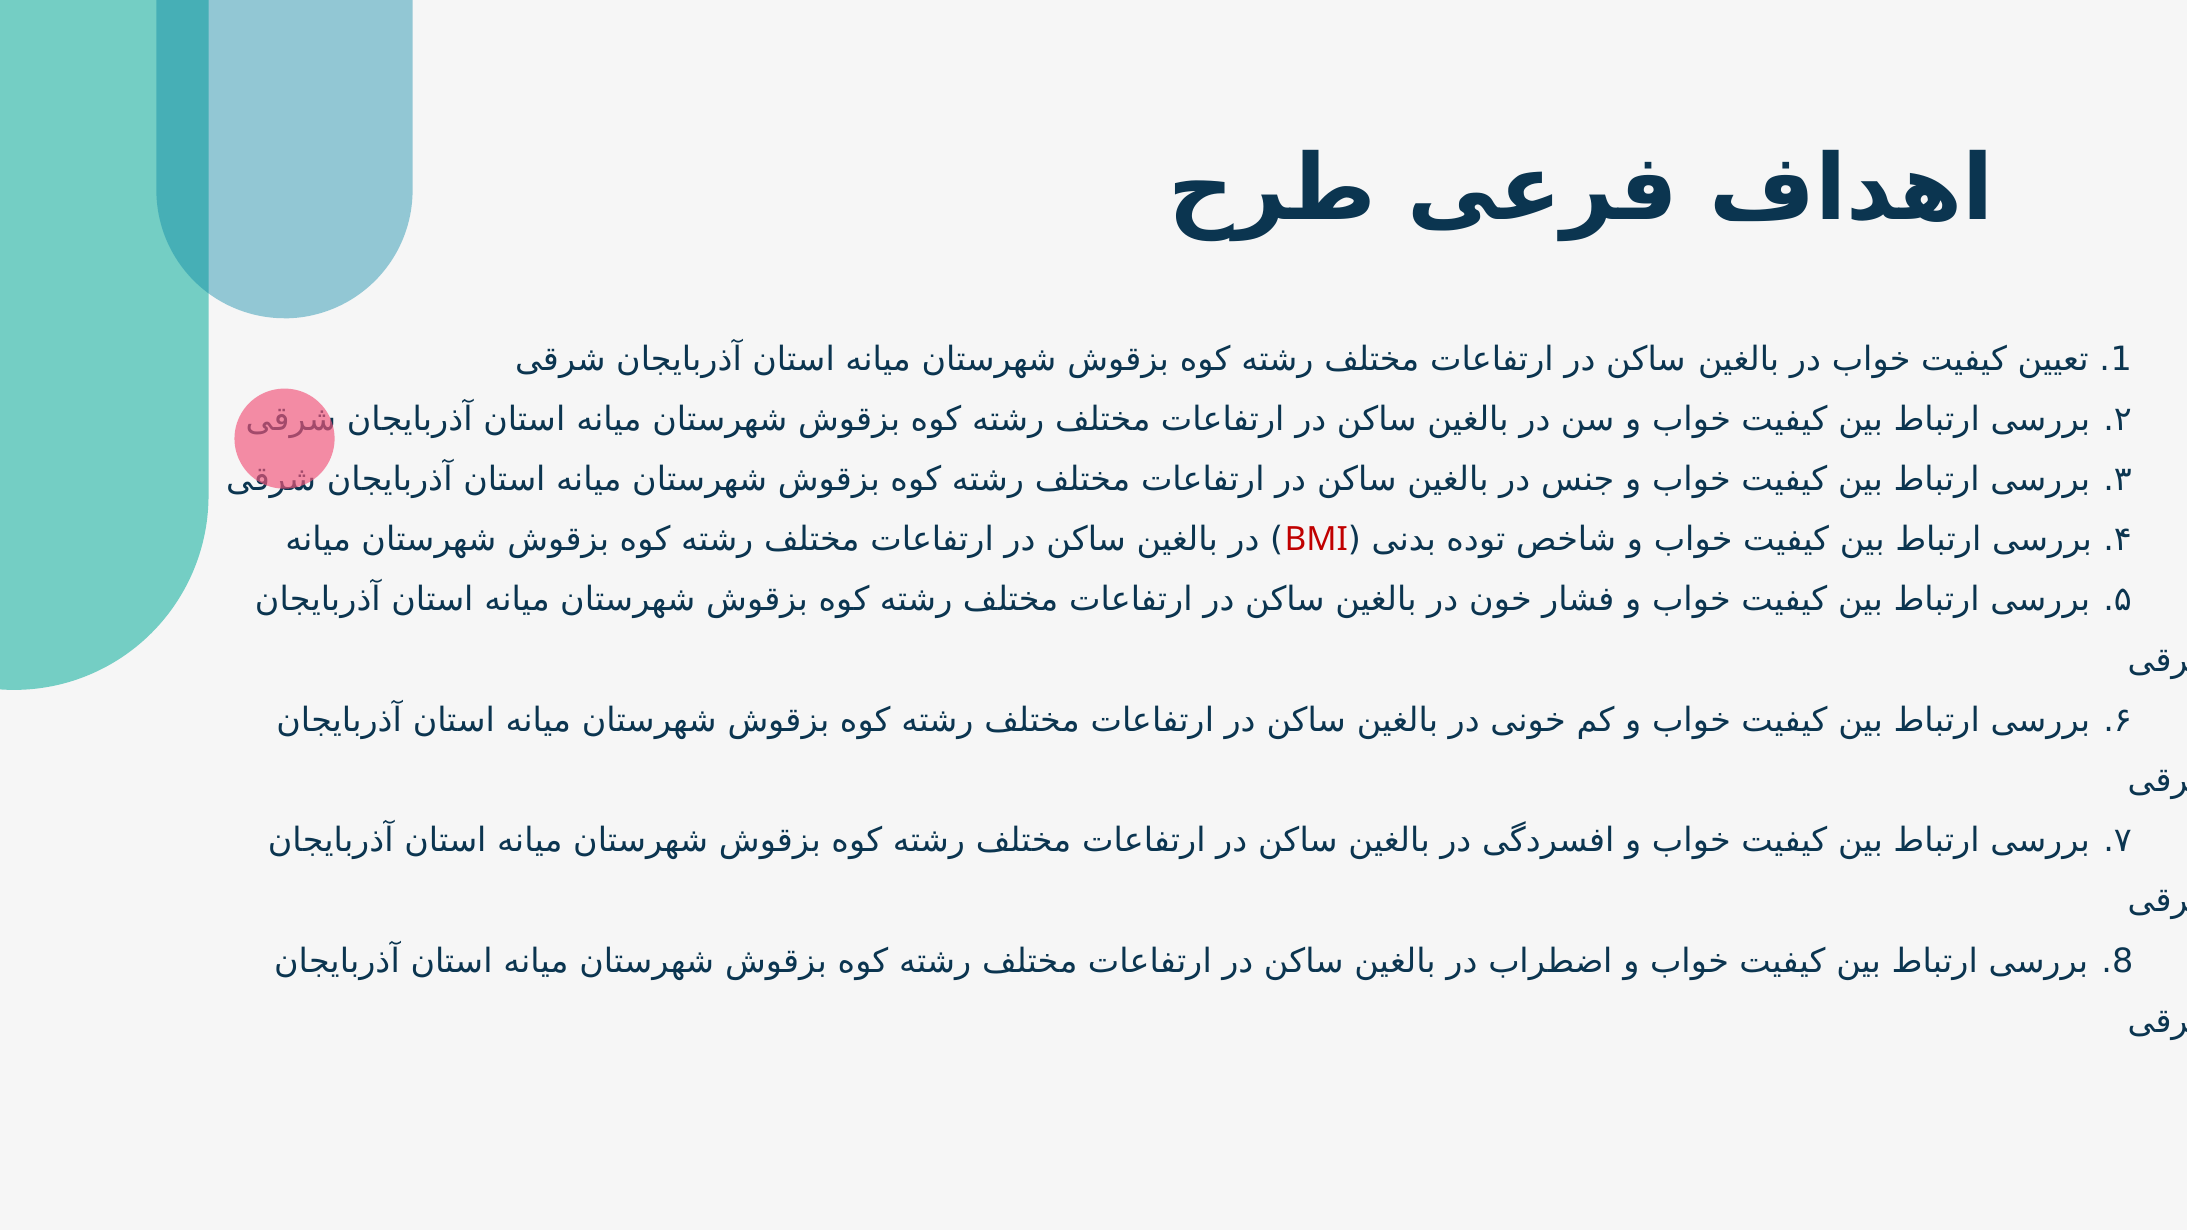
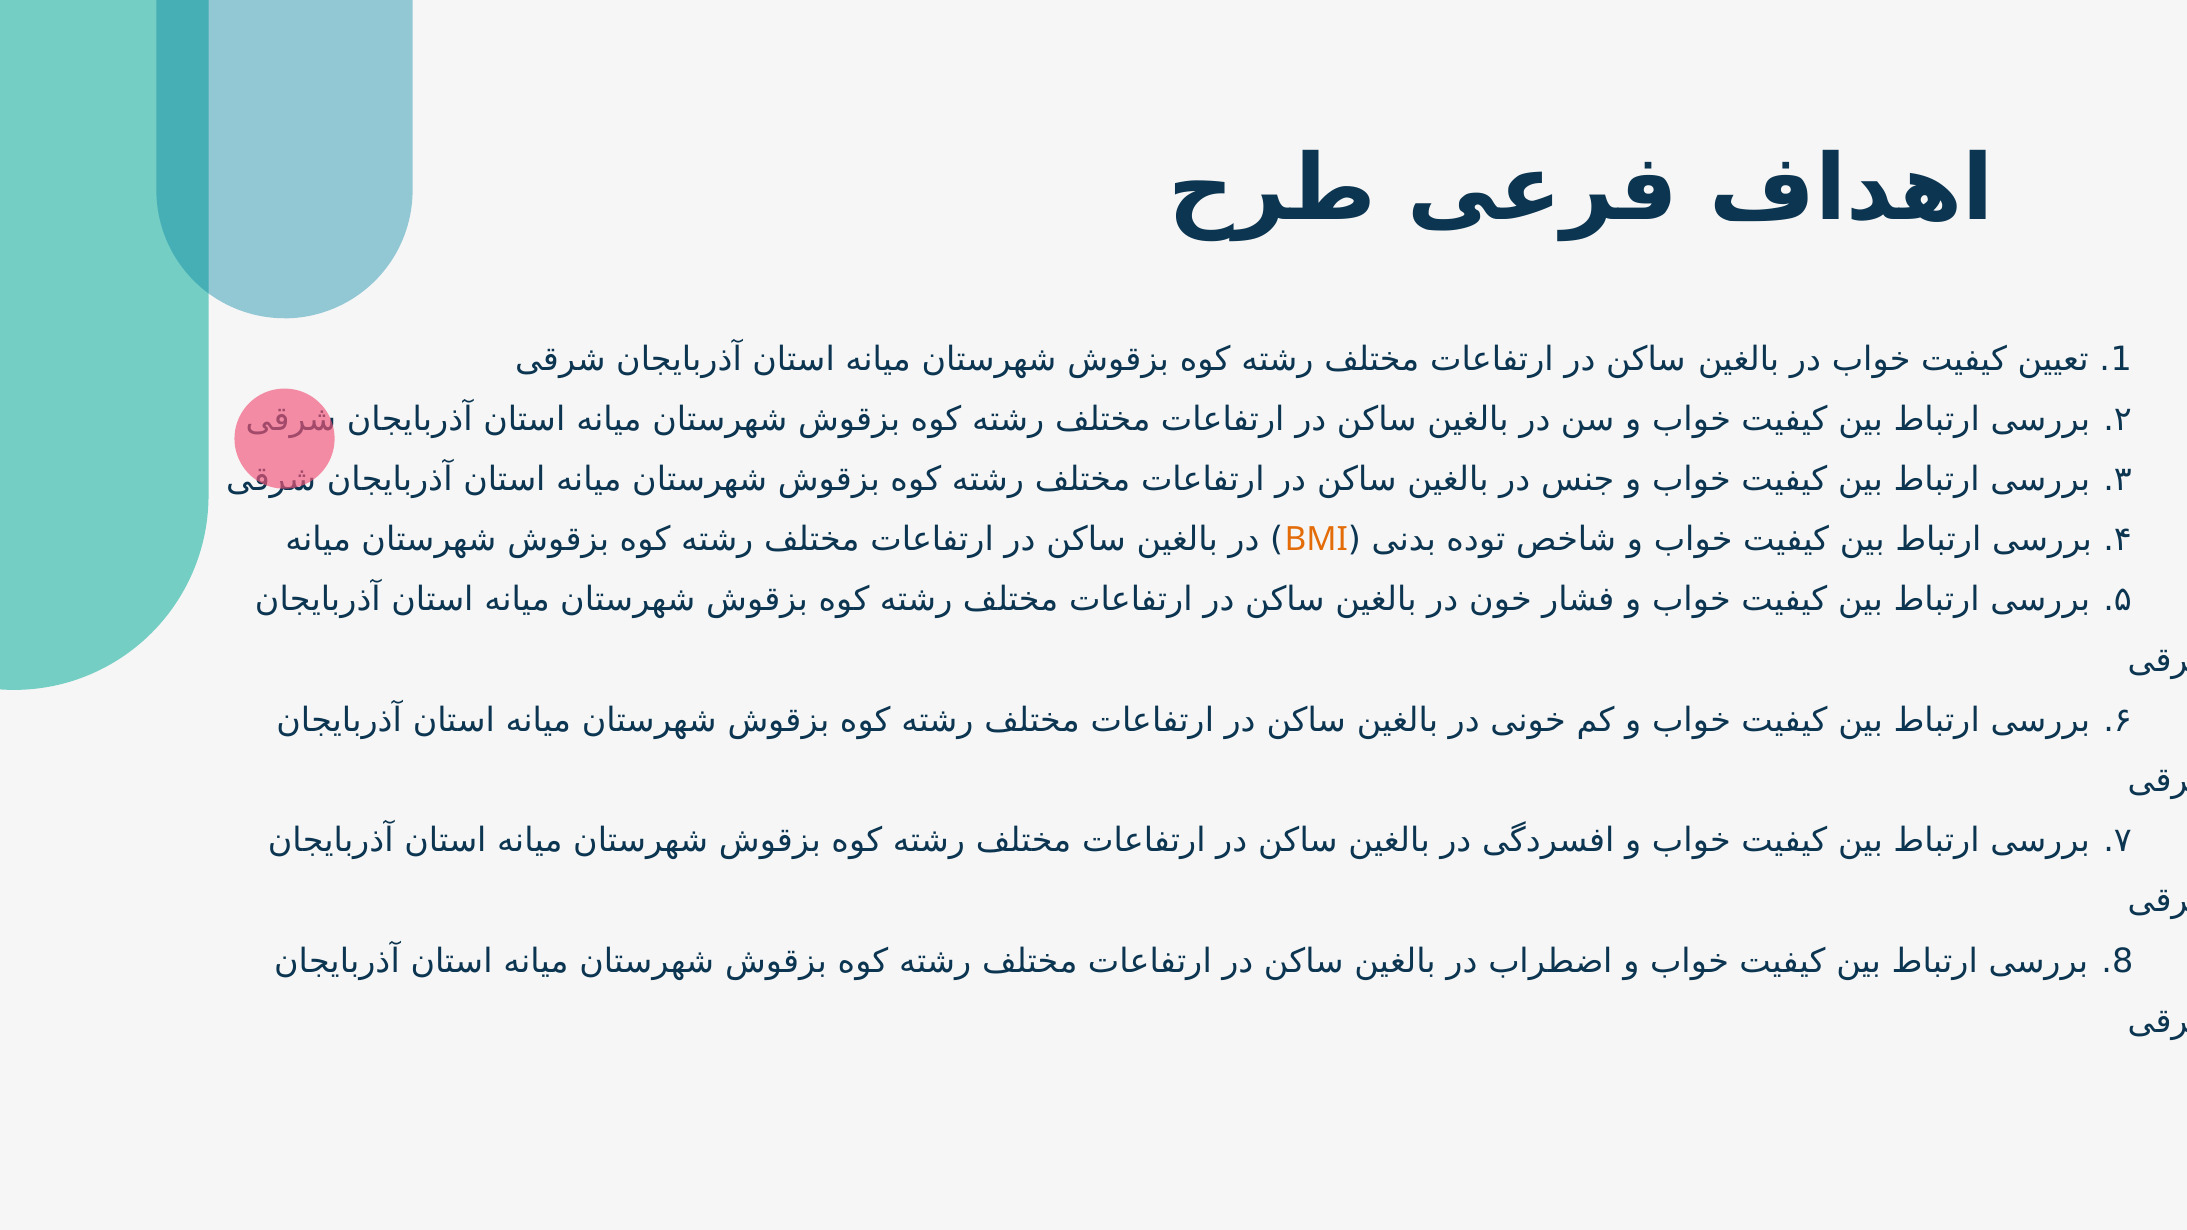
BMI colour: red -> orange
